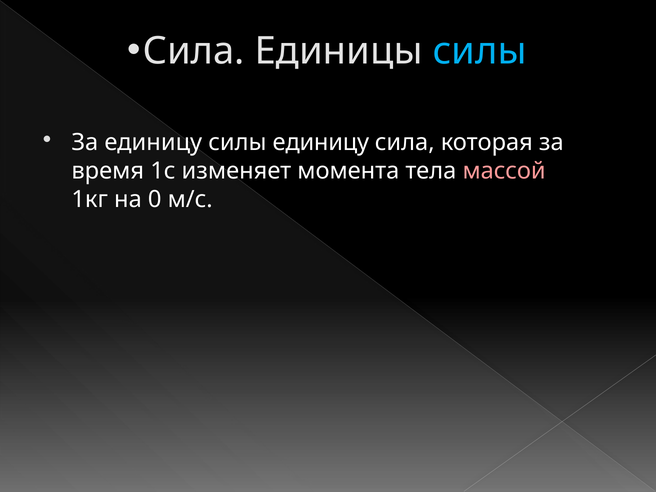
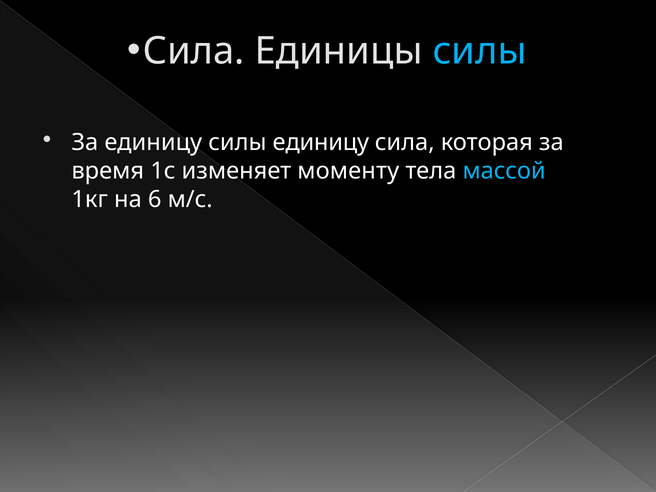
момента: момента -> моменту
массой colour: pink -> light blue
0: 0 -> 6
